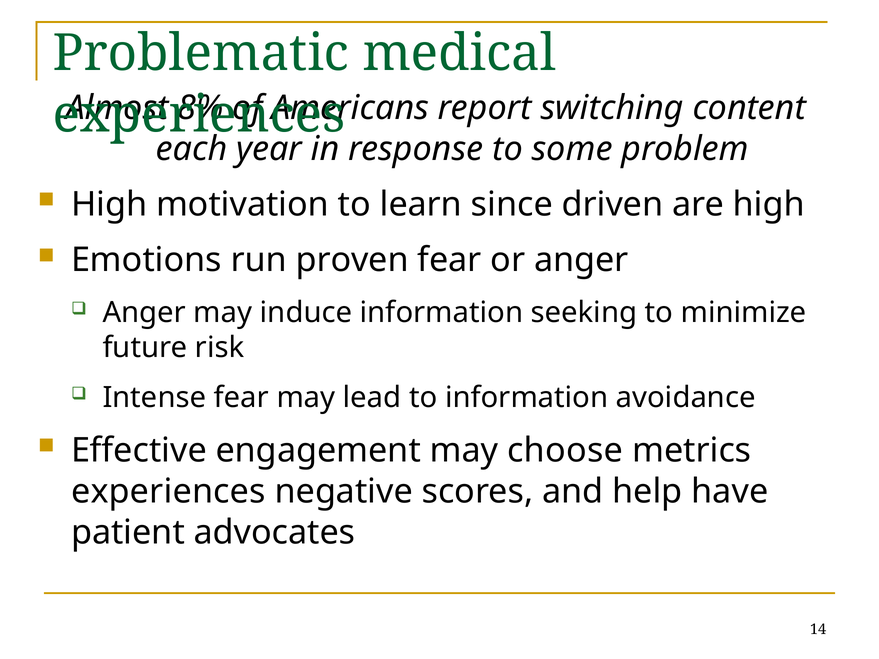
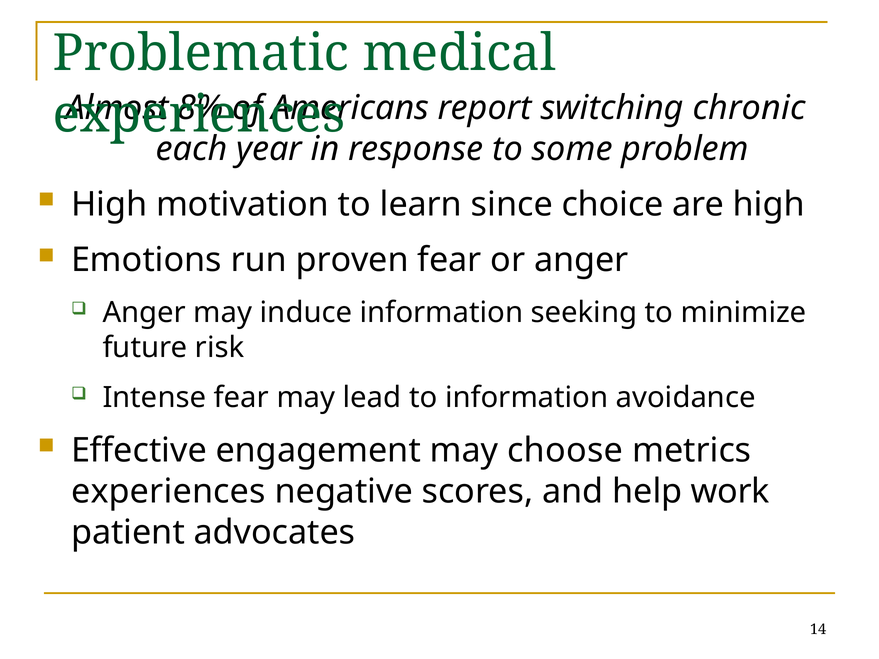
content: content -> chronic
driven: driven -> choice
have: have -> work
